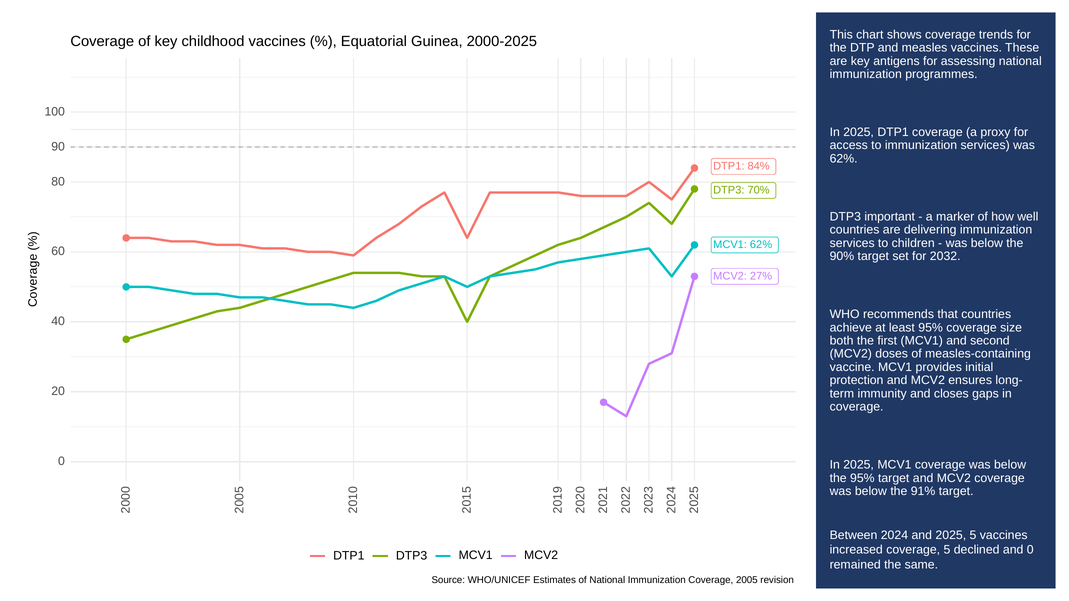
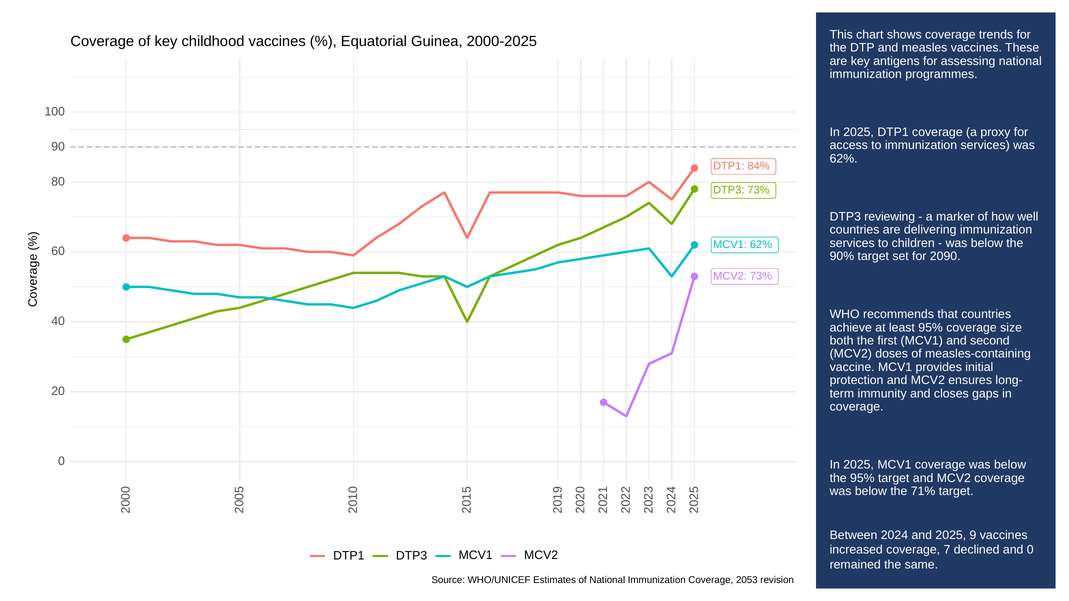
DTP3 70%: 70% -> 73%
important: important -> reviewing
2032: 2032 -> 2090
MCV2 27%: 27% -> 73%
91%: 91% -> 71%
2025 5: 5 -> 9
coverage 5: 5 -> 7
2005: 2005 -> 2053
